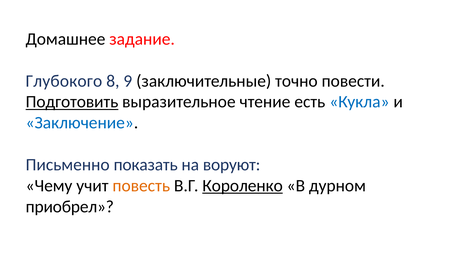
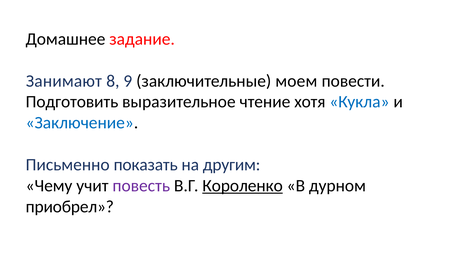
Глубокого: Глубокого -> Занимают
точно: точно -> моем
Подготовить underline: present -> none
есть: есть -> хотя
воруют: воруют -> другим
повесть colour: orange -> purple
